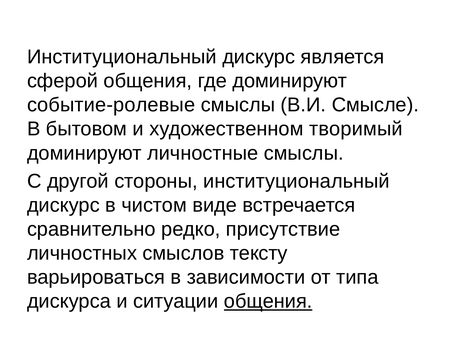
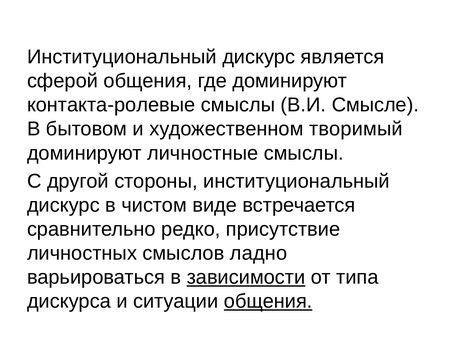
событие-ролевые: событие-ролевые -> контакта-ролевые
тексту: тексту -> ладно
зависимости underline: none -> present
